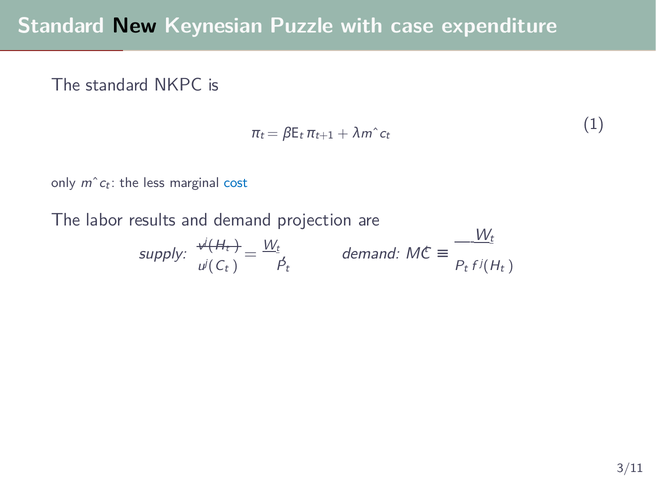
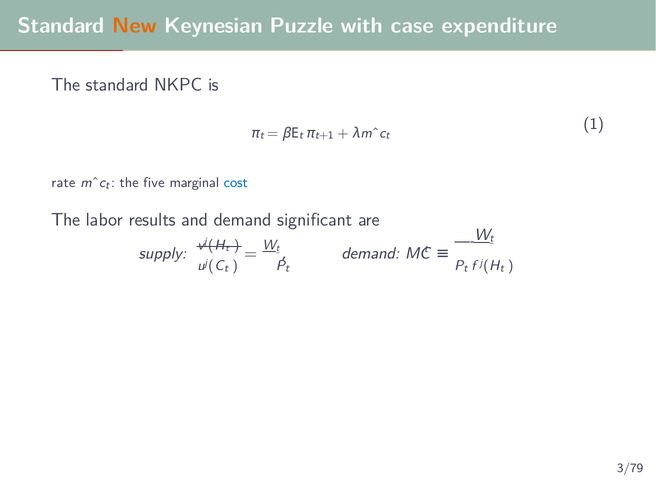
New colour: black -> orange
only: only -> rate
less: less -> five
projection: projection -> significant
3/11: 3/11 -> 3/79
